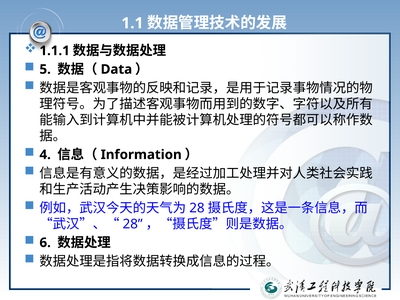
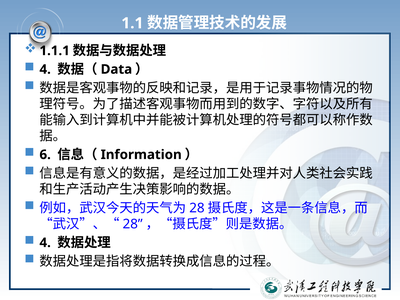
5 at (45, 69): 5 -> 4
4: 4 -> 6
6 at (45, 243): 6 -> 4
